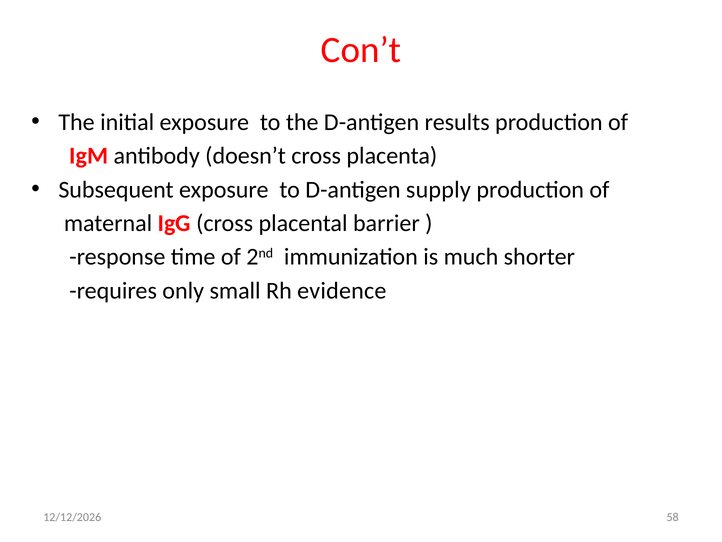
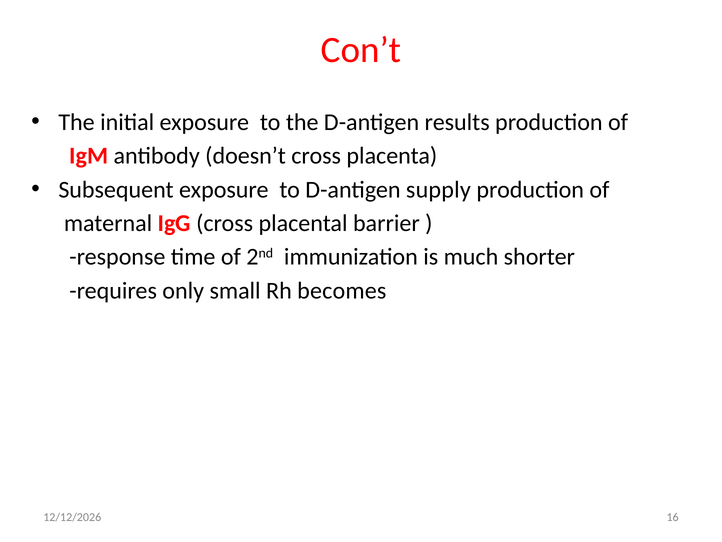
evidence: evidence -> becomes
58: 58 -> 16
